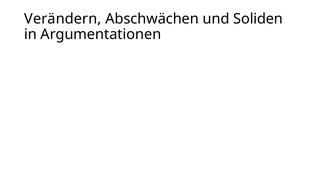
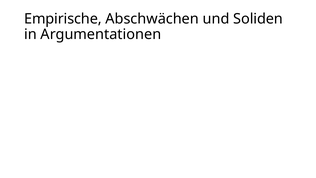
Verändern: Verändern -> Empirische
